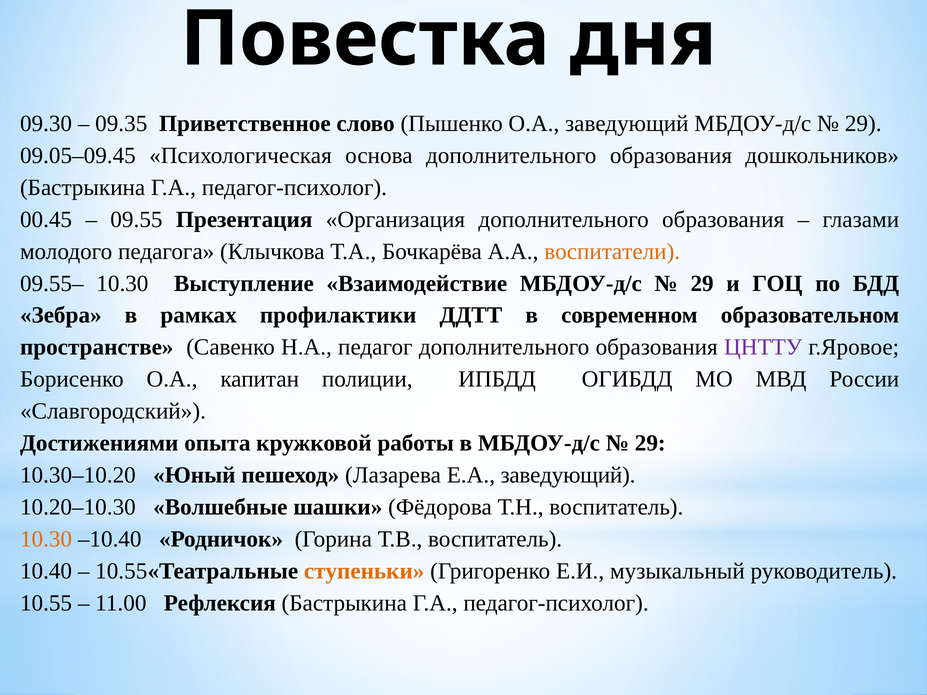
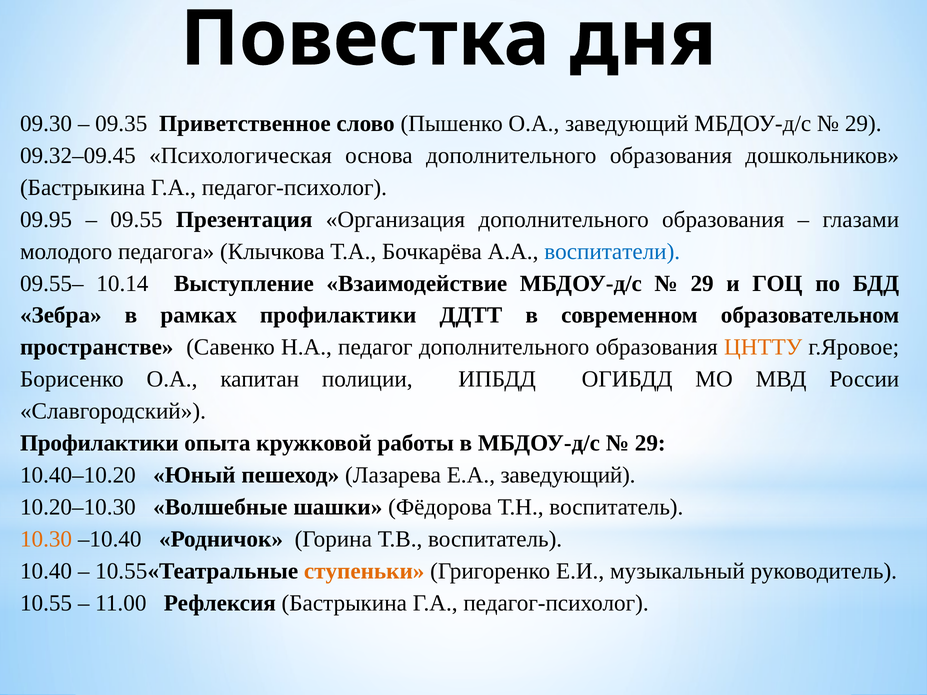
09.05–09.45: 09.05–09.45 -> 09.32–09.45
00.45: 00.45 -> 09.95
воспитатели colour: orange -> blue
09.55– 10.30: 10.30 -> 10.14
ЦНТТУ colour: purple -> orange
Достижениями at (99, 443): Достижениями -> Профилактики
10.30–10.20: 10.30–10.20 -> 10.40–10.20
